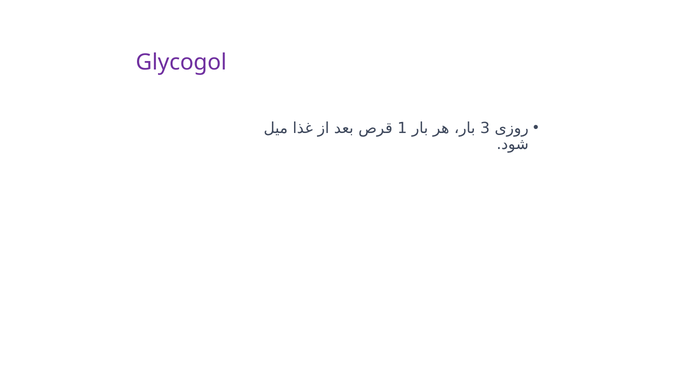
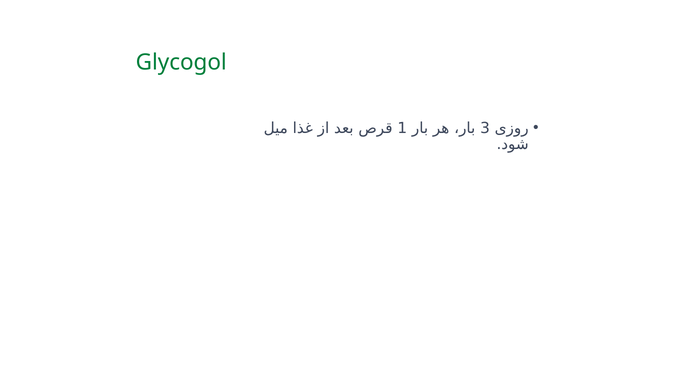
Glycogol colour: purple -> green
